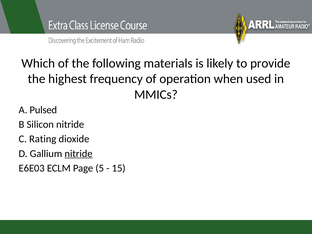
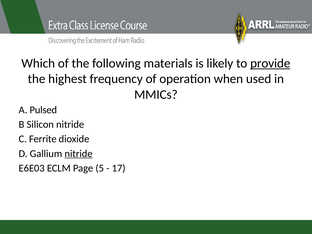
provide underline: none -> present
Rating: Rating -> Ferrite
15: 15 -> 17
